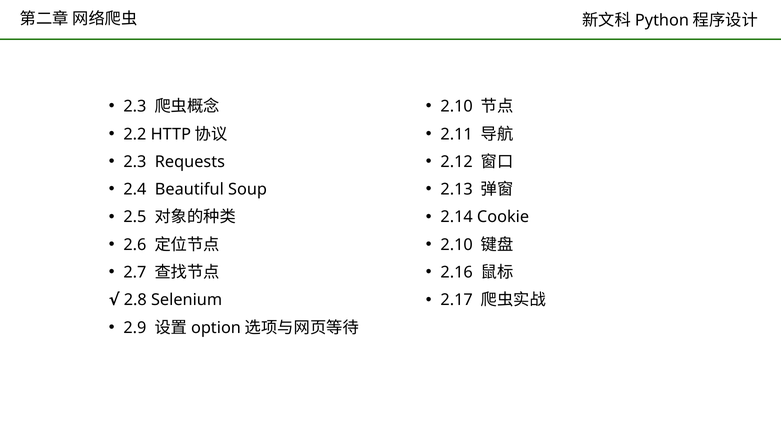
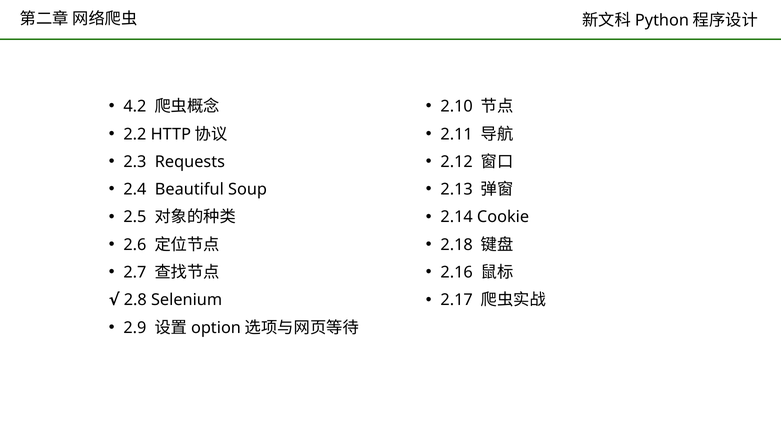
2.3 at (135, 107): 2.3 -> 4.2
2.10 at (457, 245): 2.10 -> 2.18
